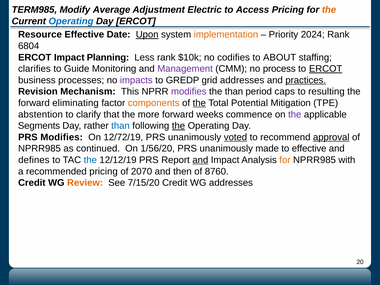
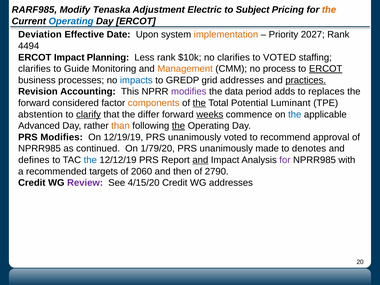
TERM985: TERM985 -> RARF985
Average: Average -> Tenaska
Access: Access -> Subject
Resource: Resource -> Deviation
Upon underline: present -> none
2024: 2024 -> 2027
6804: 6804 -> 4494
no codifies: codifies -> clarifies
to ABOUT: ABOUT -> VOTED
Management colour: purple -> orange
impacts colour: purple -> blue
Mechanism: Mechanism -> Accounting
the than: than -> data
caps: caps -> adds
resulting: resulting -> replaces
eliminating: eliminating -> considered
Mitigation: Mitigation -> Luminant
clarify underline: none -> present
more: more -> differ
weeks underline: none -> present
the at (295, 114) colour: purple -> blue
Segments: Segments -> Advanced
than at (120, 126) colour: blue -> orange
12/72/19: 12/72/19 -> 12/19/19
voted at (235, 137) underline: present -> none
approval underline: present -> none
1/56/20: 1/56/20 -> 1/79/20
to effective: effective -> denotes
for at (285, 160) colour: orange -> purple
recommended pricing: pricing -> targets
2070: 2070 -> 2060
8760: 8760 -> 2790
Review colour: orange -> purple
7/15/20: 7/15/20 -> 4/15/20
